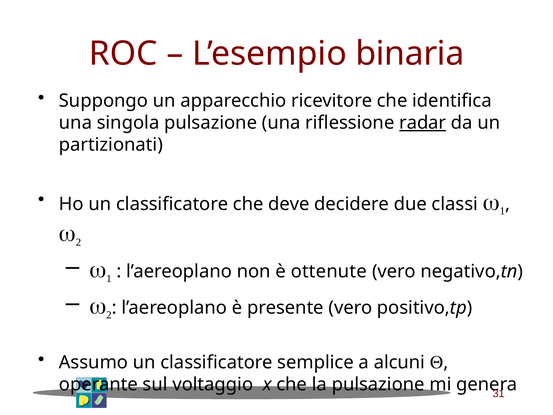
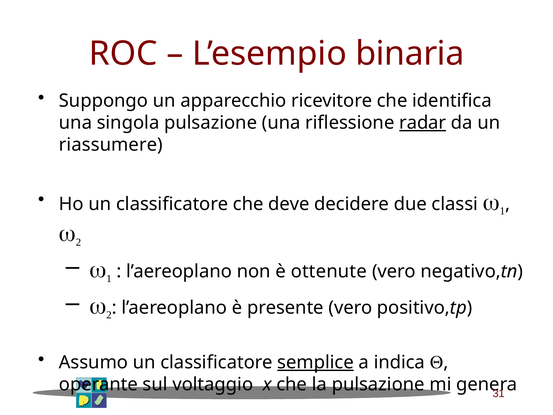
partizionati: partizionati -> riassumere
semplice underline: none -> present
alcuni: alcuni -> indica
